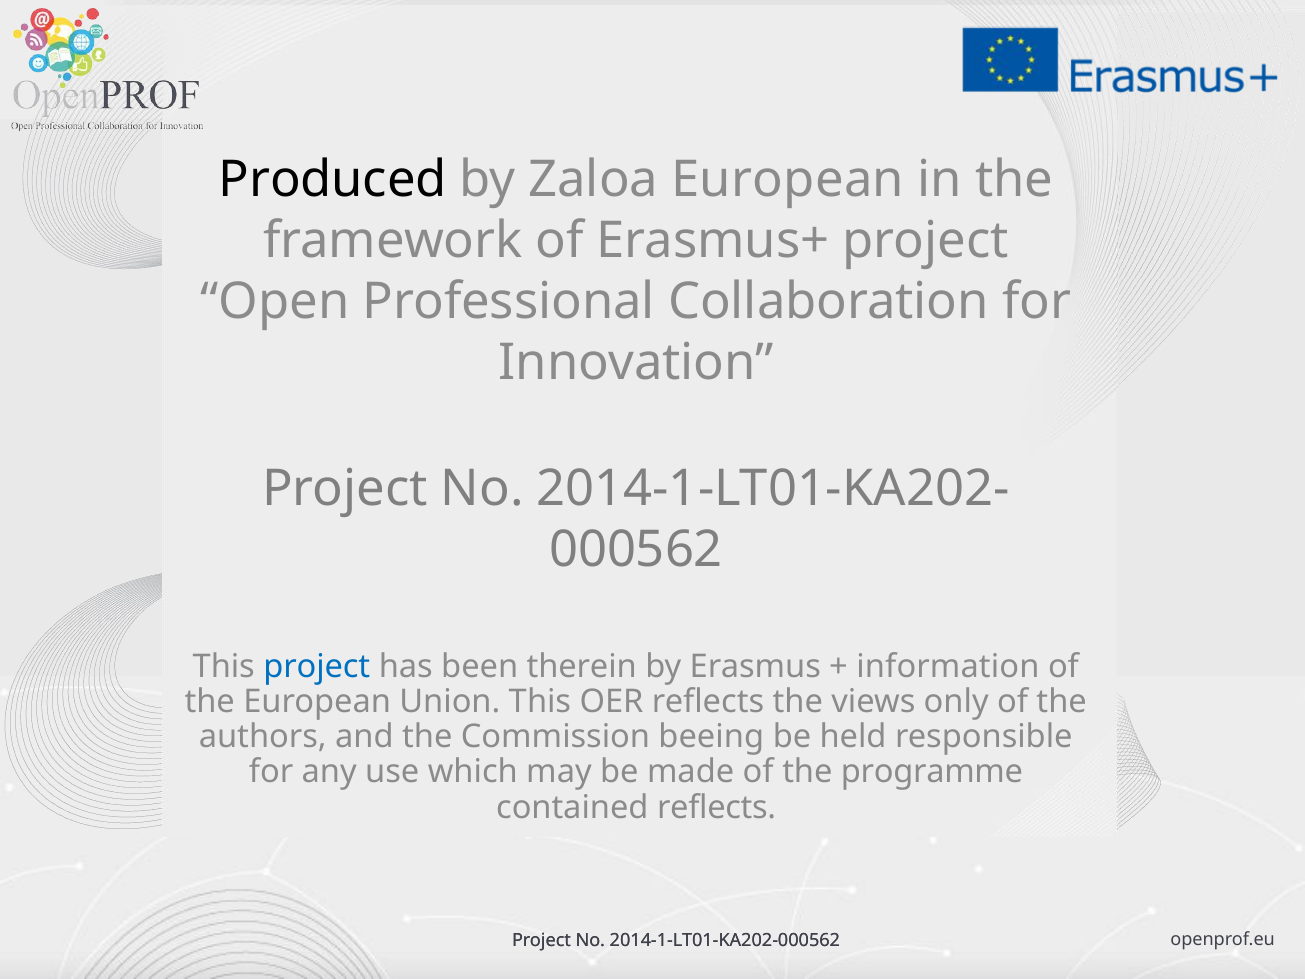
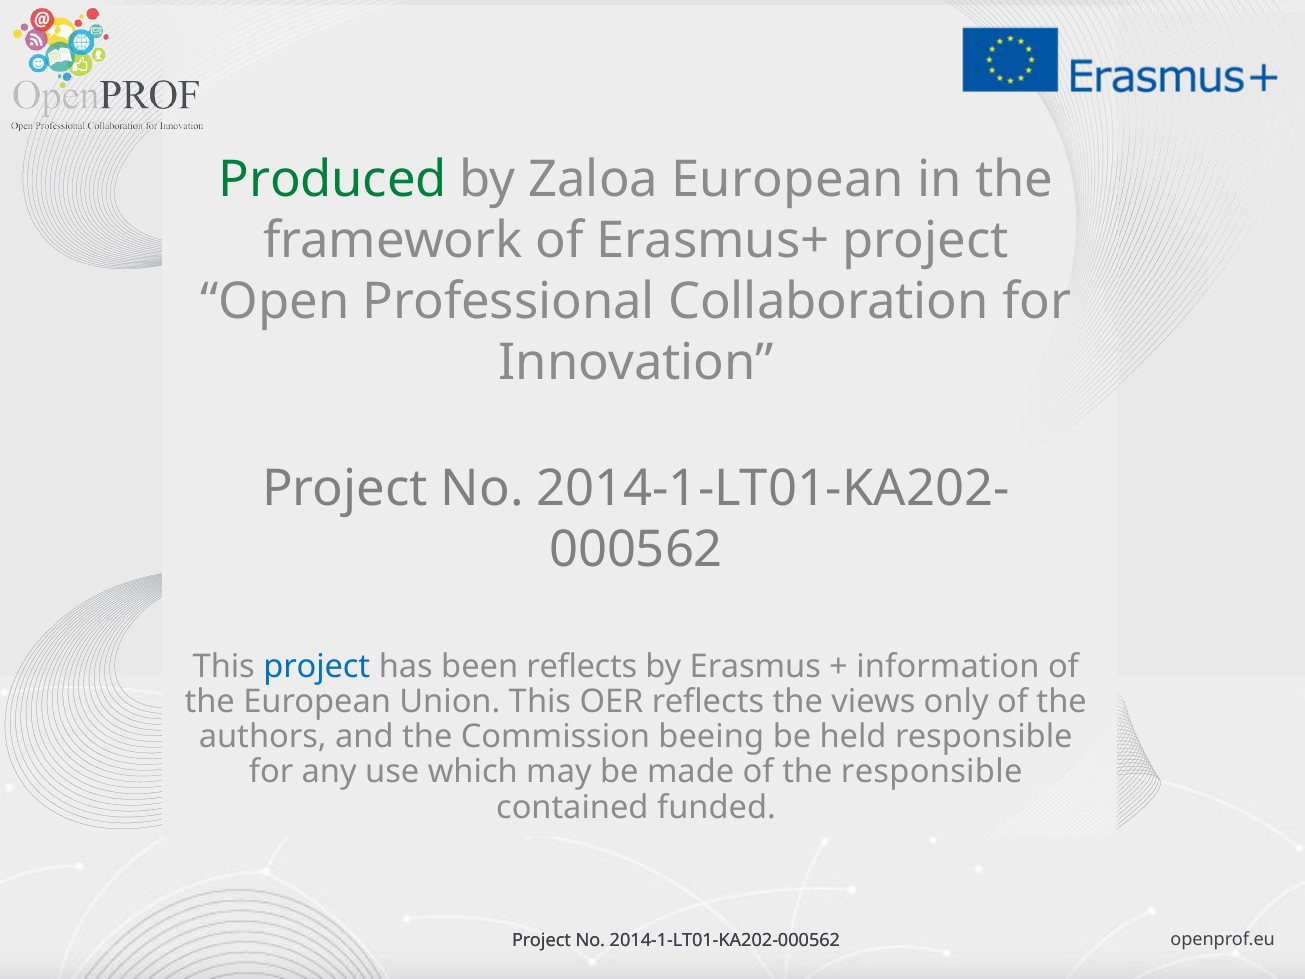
Produced colour: black -> green
been therein: therein -> reflects
the programme: programme -> responsible
contained reflects: reflects -> funded
